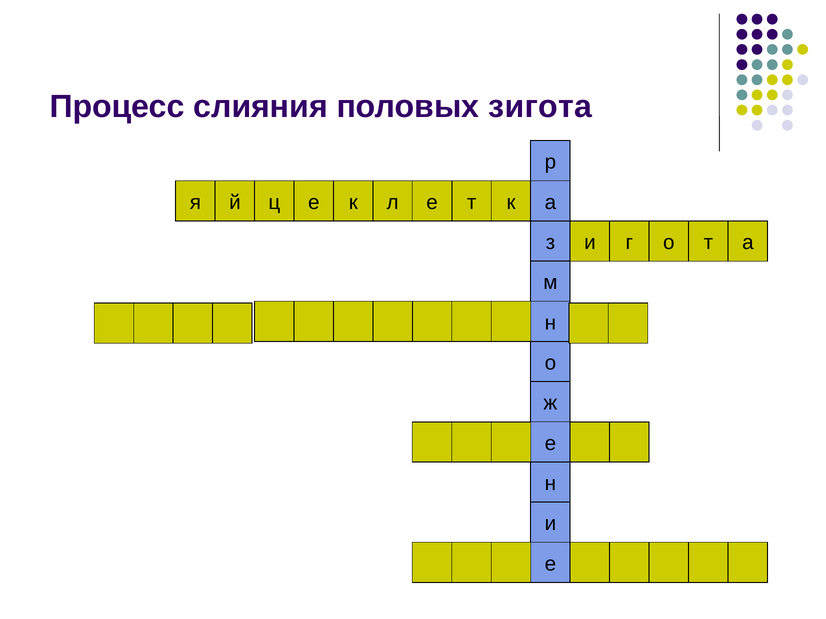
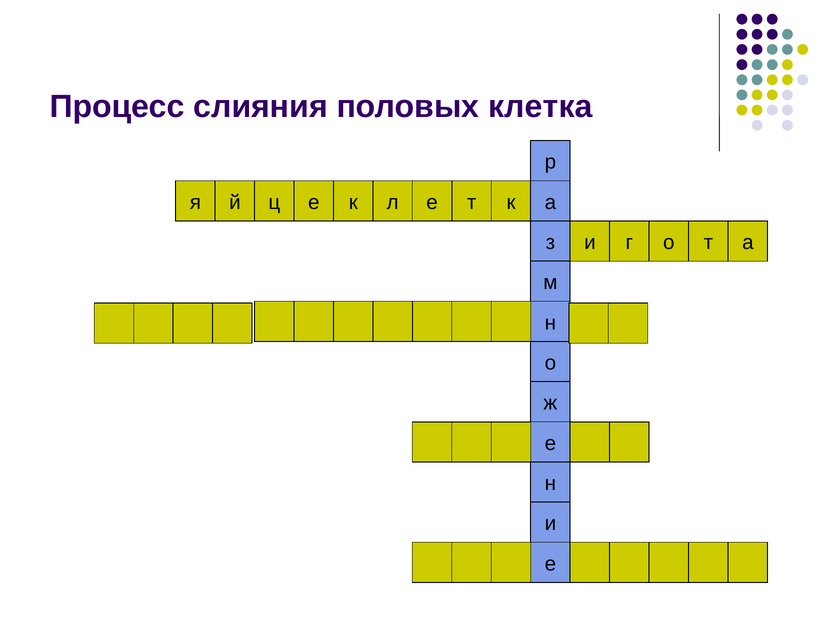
зигота: зигота -> клетка
